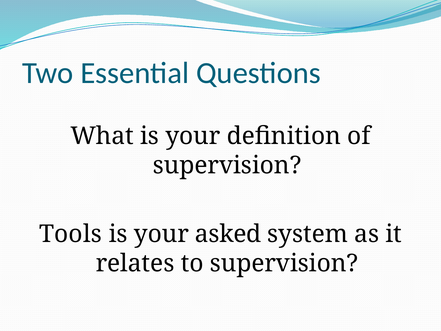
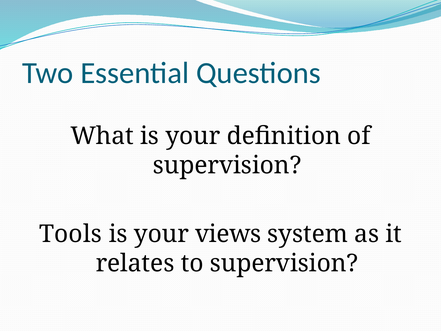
asked: asked -> views
